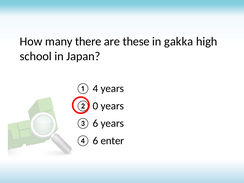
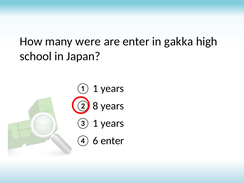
there: there -> were
are these: these -> enter
① 4: 4 -> 1
0: 0 -> 8
③ 6: 6 -> 1
